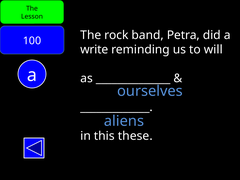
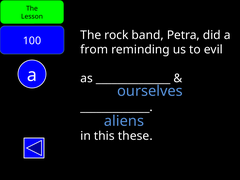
write: write -> from
will: will -> evil
